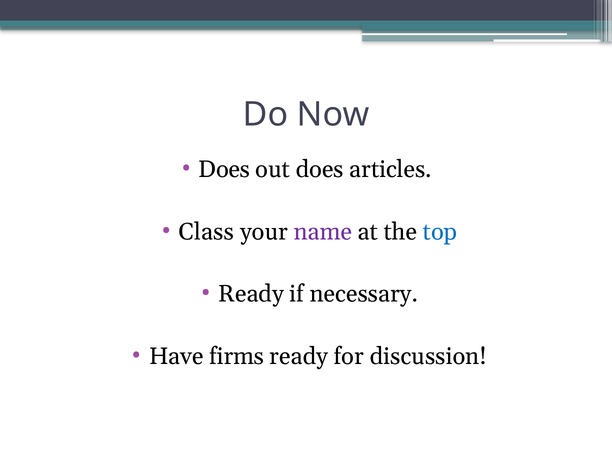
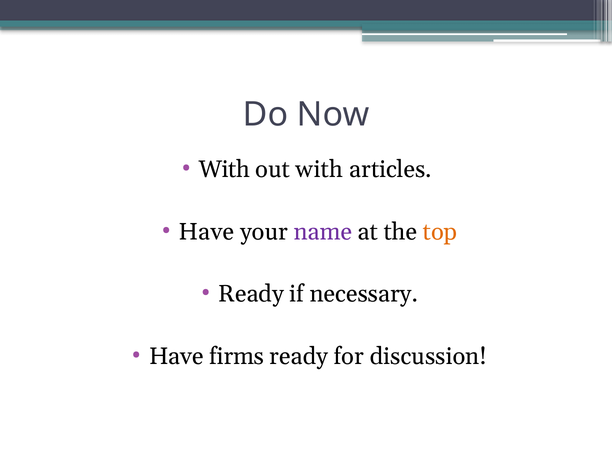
Does at (224, 170): Does -> With
out does: does -> with
Class at (206, 232): Class -> Have
top colour: blue -> orange
